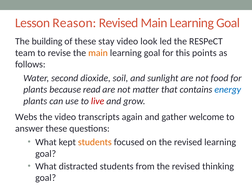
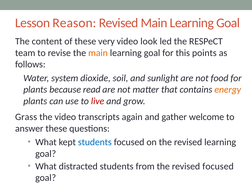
building: building -> content
stay: stay -> very
second: second -> system
energy colour: blue -> orange
Webs: Webs -> Grass
students at (95, 142) colour: orange -> blue
revised thinking: thinking -> focused
